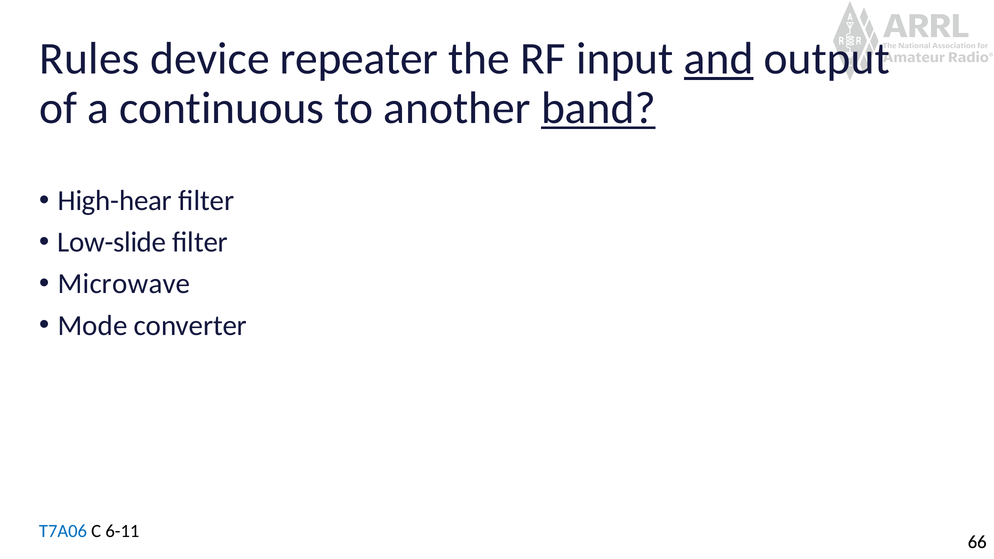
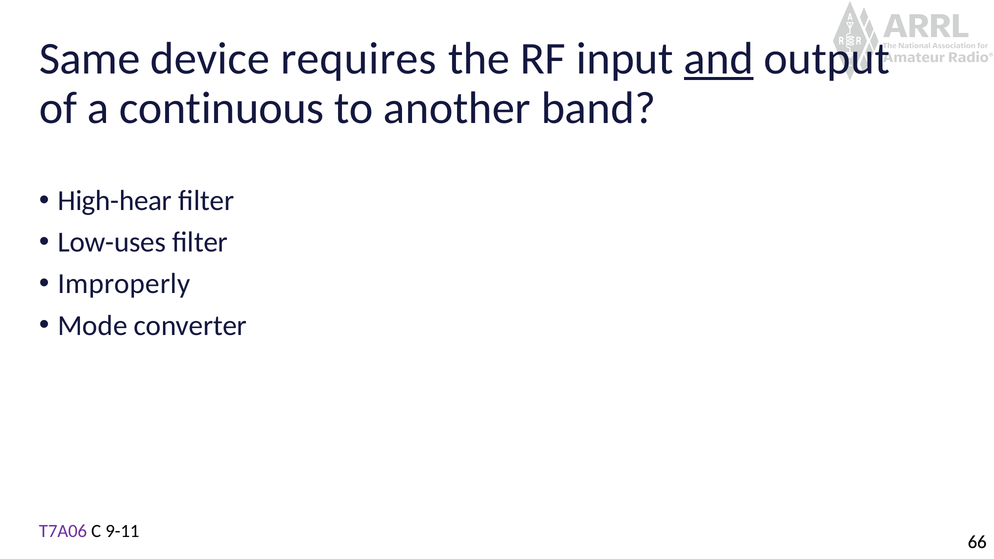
Rules: Rules -> Same
repeater: repeater -> requires
band underline: present -> none
Low-slide: Low-slide -> Low-uses
Microwave: Microwave -> Improperly
T7A06 colour: blue -> purple
6-11: 6-11 -> 9-11
